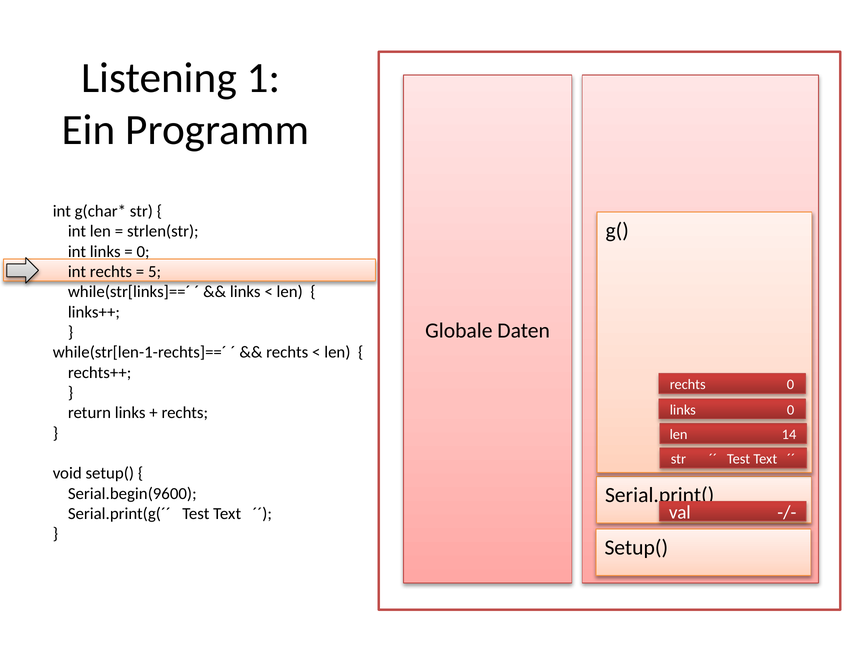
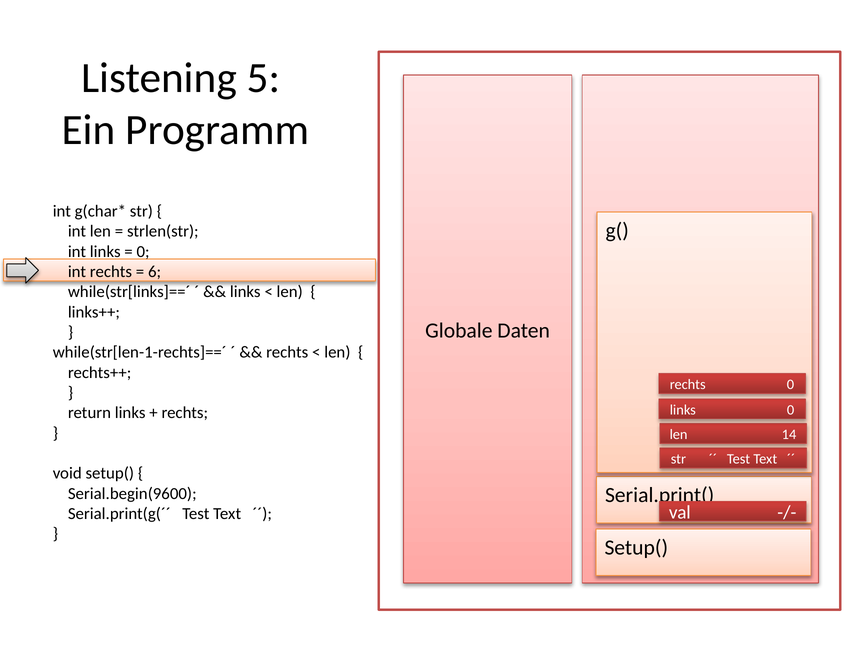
1: 1 -> 5
5: 5 -> 6
